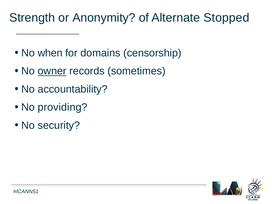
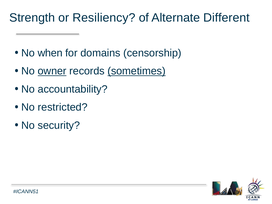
Anonymity: Anonymity -> Resiliency
Stopped: Stopped -> Different
sometimes underline: none -> present
providing: providing -> restricted
